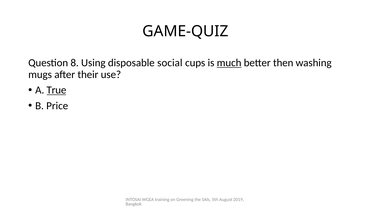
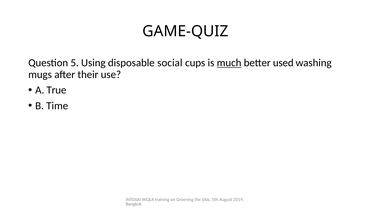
8: 8 -> 5
then: then -> used
True underline: present -> none
Price: Price -> Time
